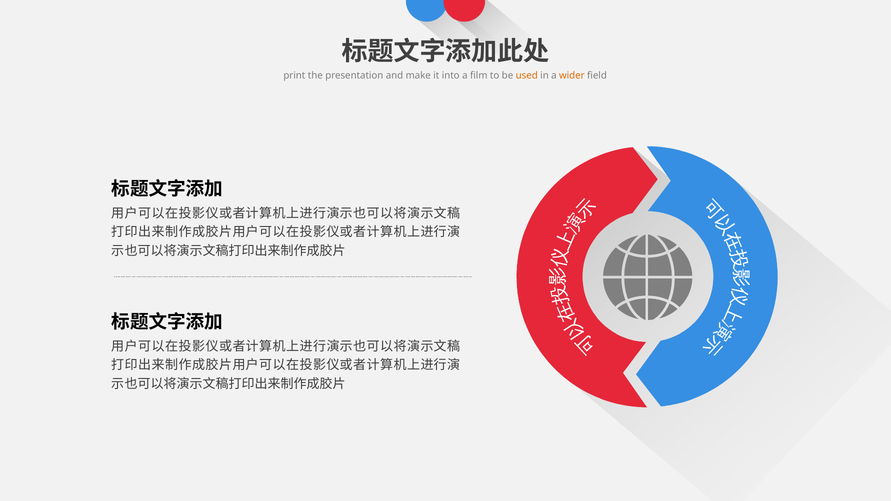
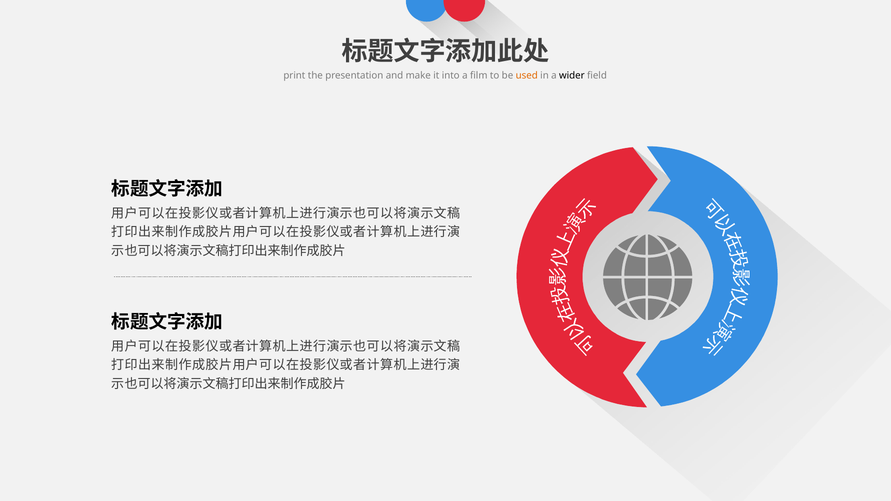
wider colour: orange -> black
